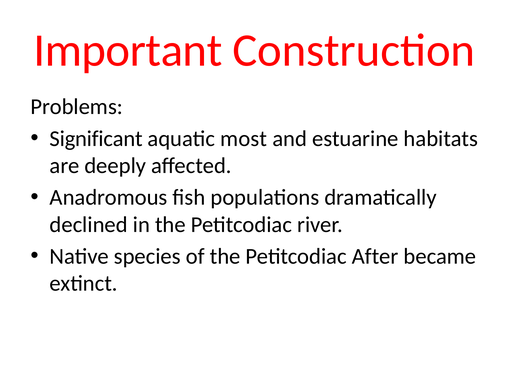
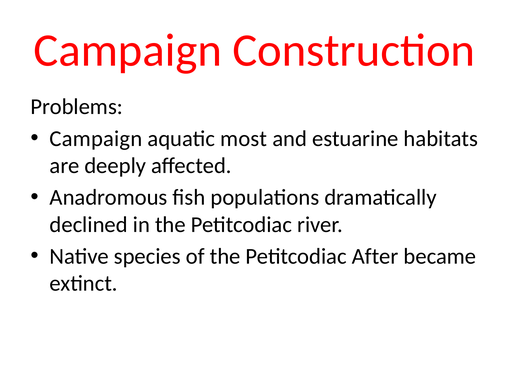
Important at (128, 50): Important -> Campaign
Significant at (96, 138): Significant -> Campaign
